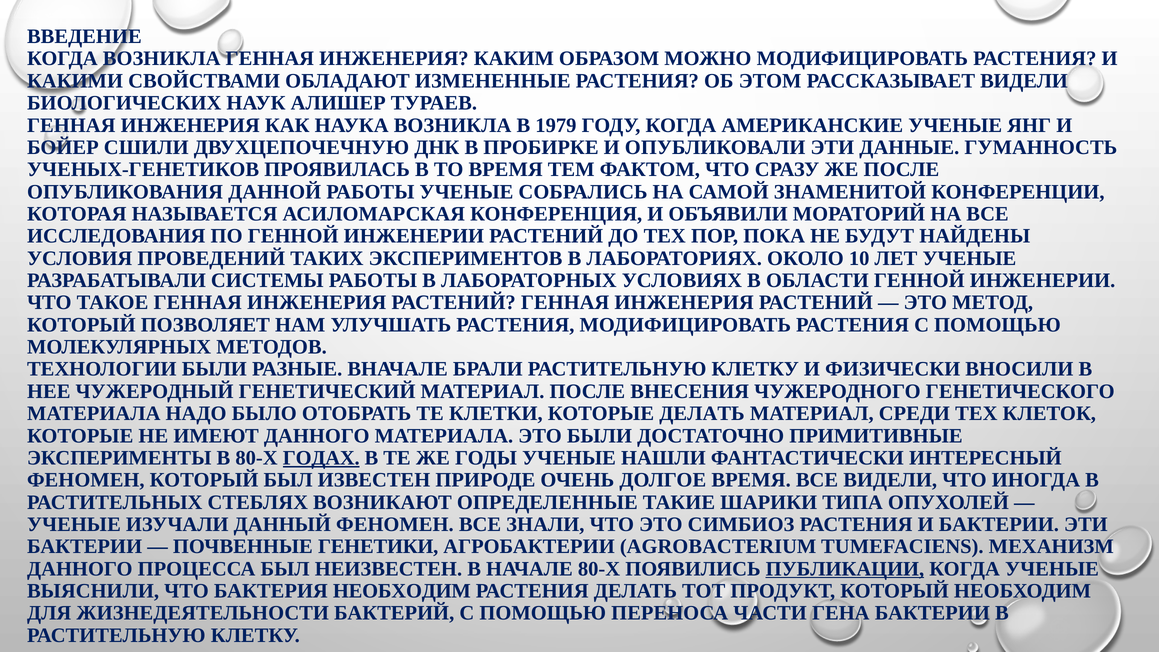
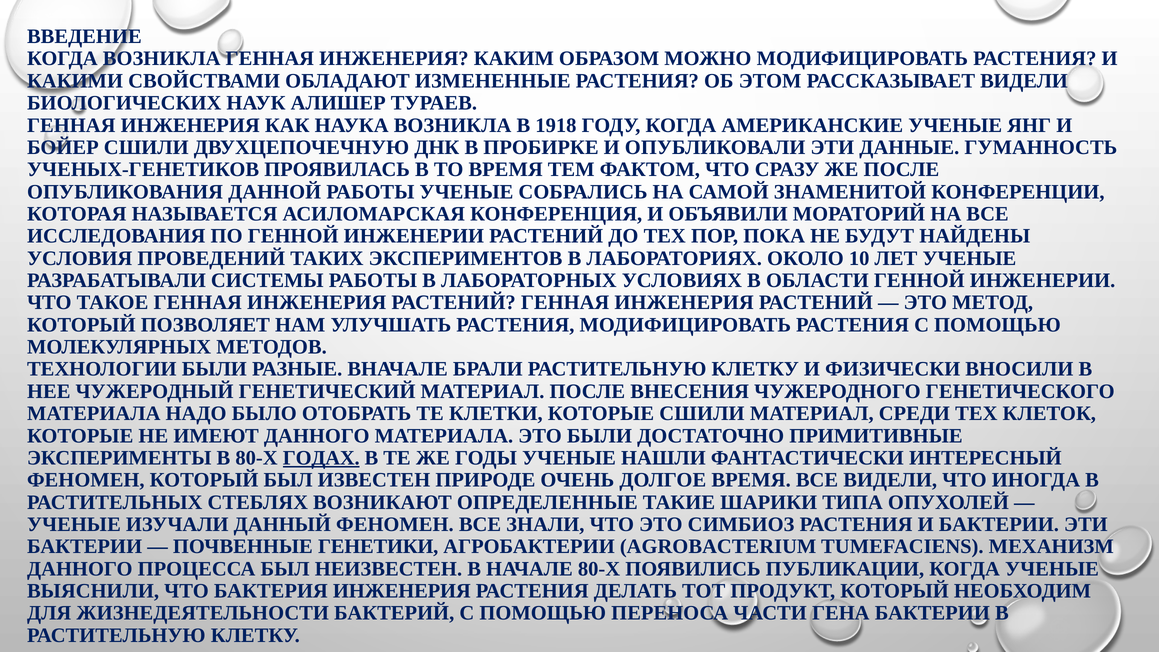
1979: 1979 -> 1918
КОТОРЫЕ ДЕЛАТЬ: ДЕЛАТЬ -> СШИЛИ
ПУБЛИКАЦИИ underline: present -> none
БАКТЕРИЯ НЕОБХОДИМ: НЕОБХОДИМ -> ИНЖЕНЕРИЯ
